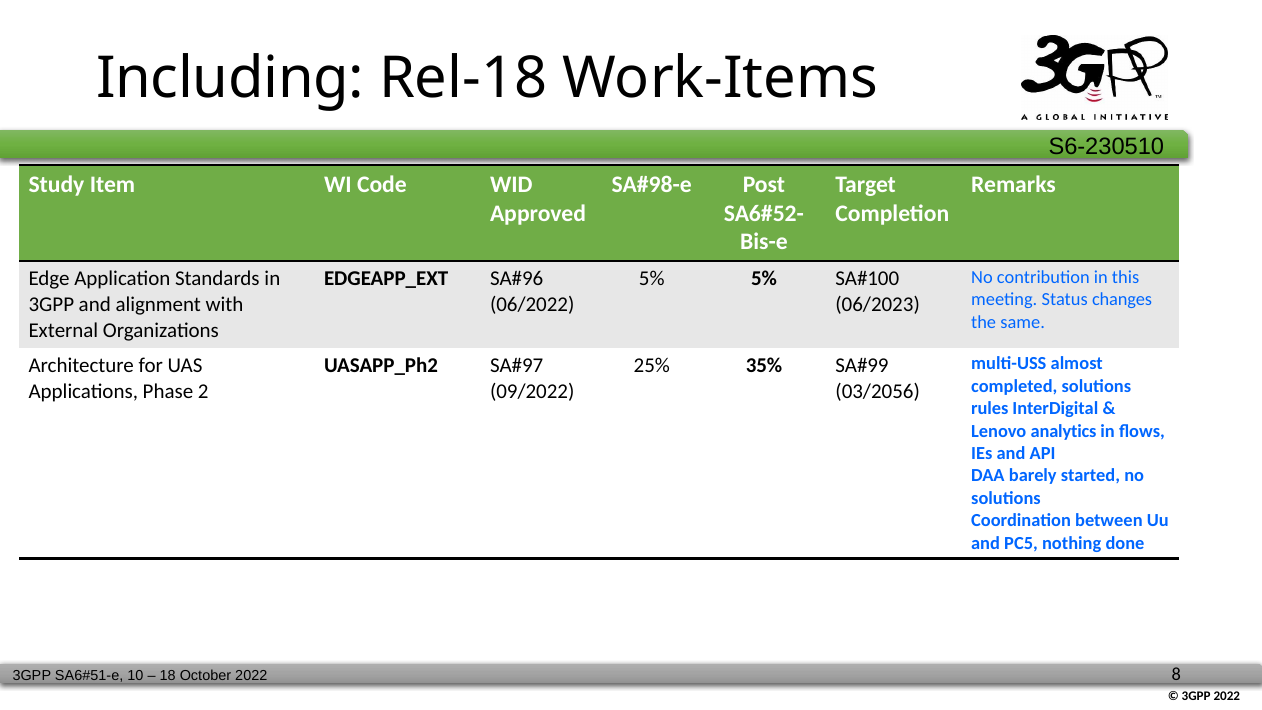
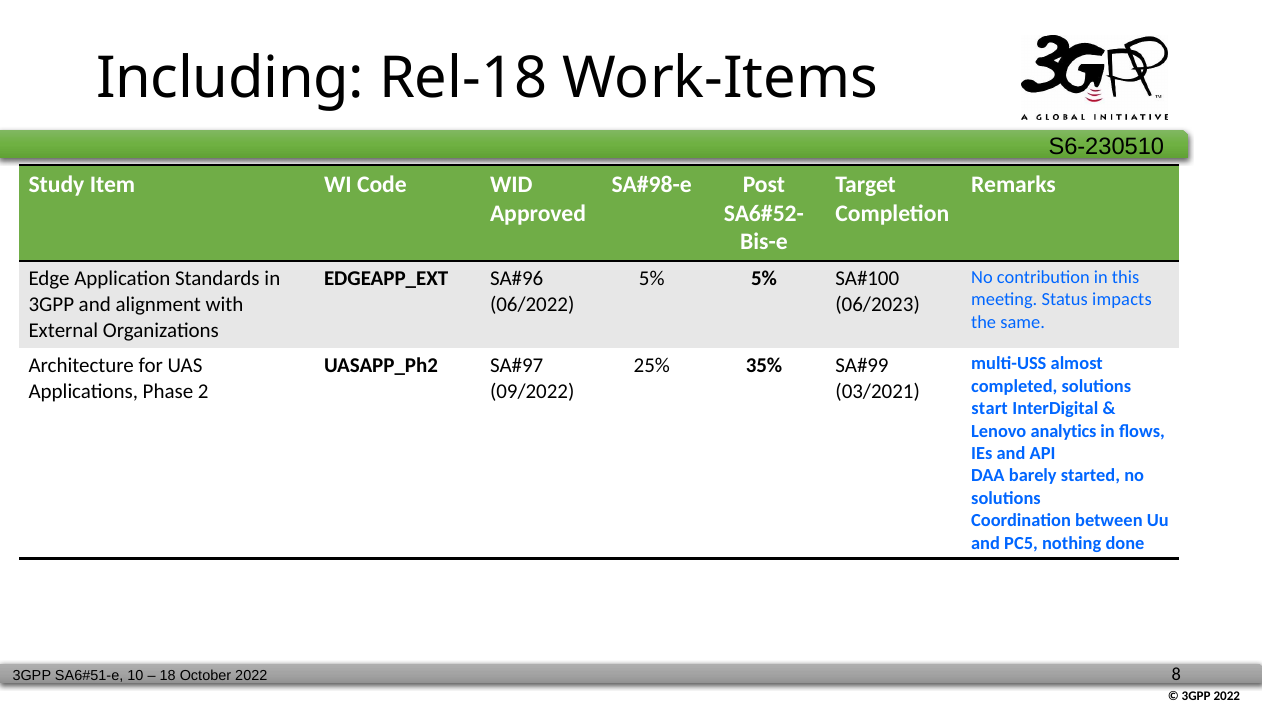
changes: changes -> impacts
03/2056: 03/2056 -> 03/2021
rules: rules -> start
